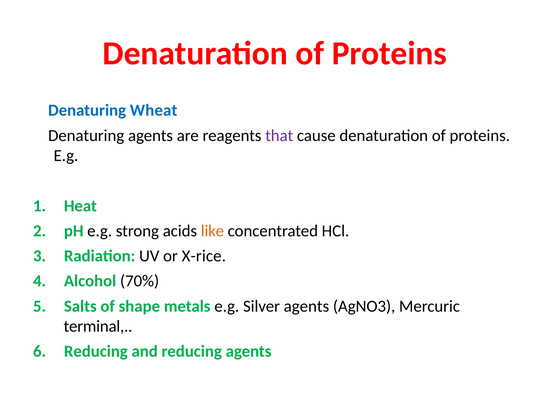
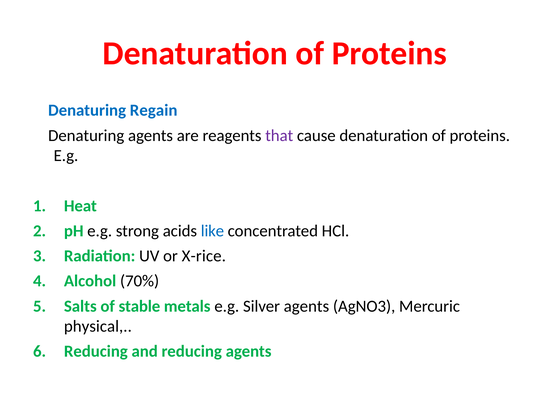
Wheat: Wheat -> Regain
like colour: orange -> blue
shape: shape -> stable
terminal: terminal -> physical
